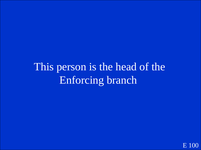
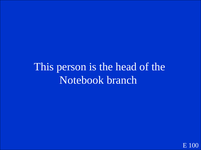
Enforcing: Enforcing -> Notebook
